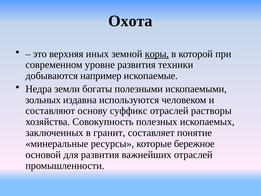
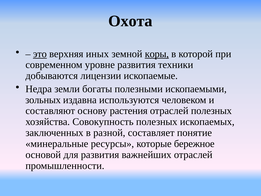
это underline: none -> present
например: например -> лицензии
суффикс: суффикс -> растения
отраслей растворы: растворы -> полезных
гранит: гранит -> разной
